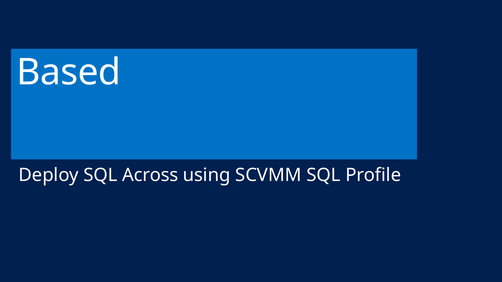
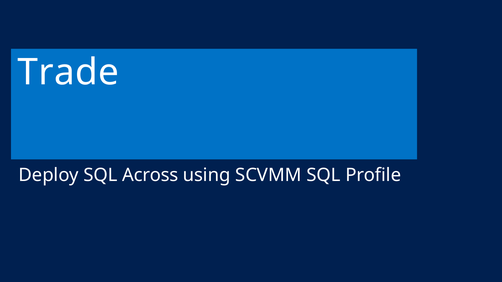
Based: Based -> Trade
